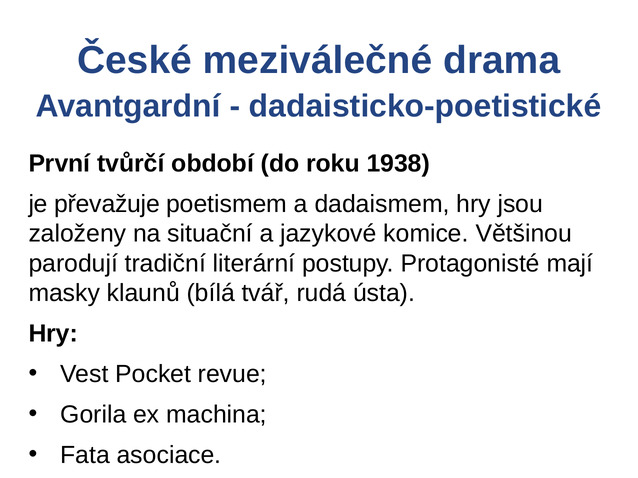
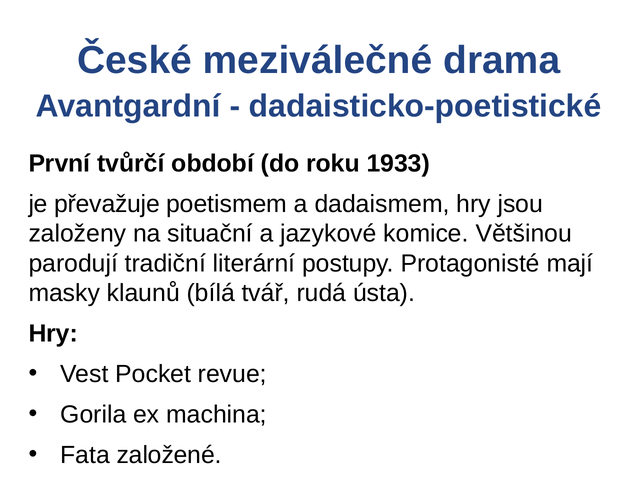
1938: 1938 -> 1933
asociace: asociace -> založené
